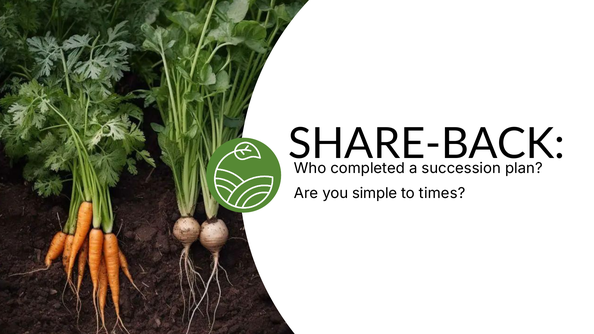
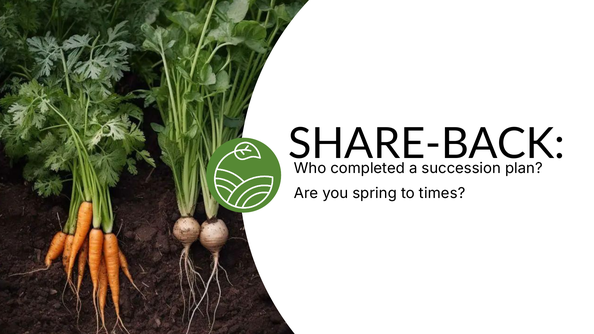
simple: simple -> spring
